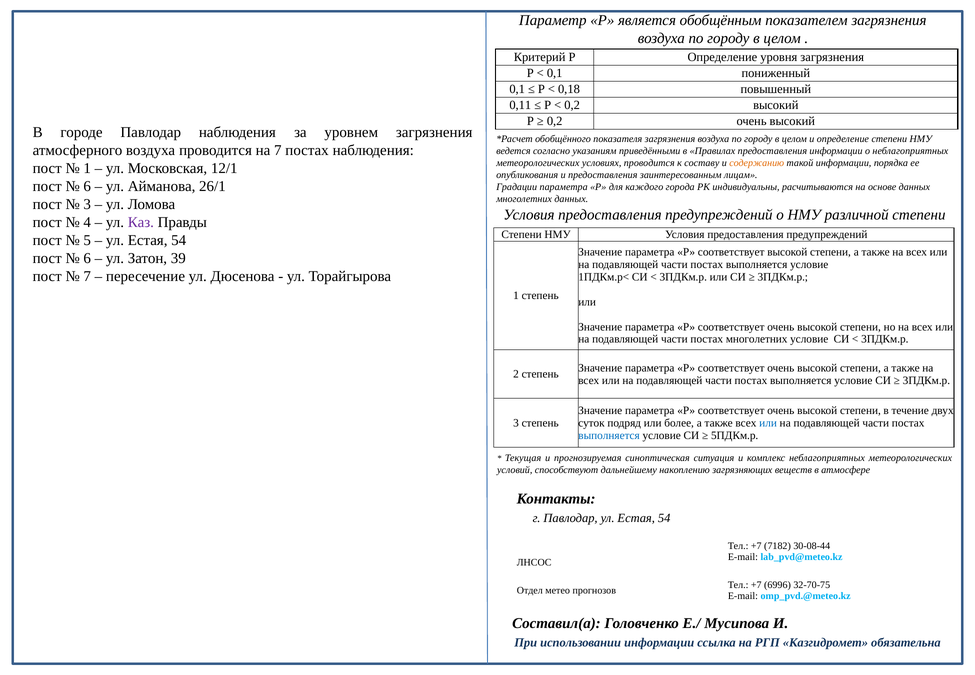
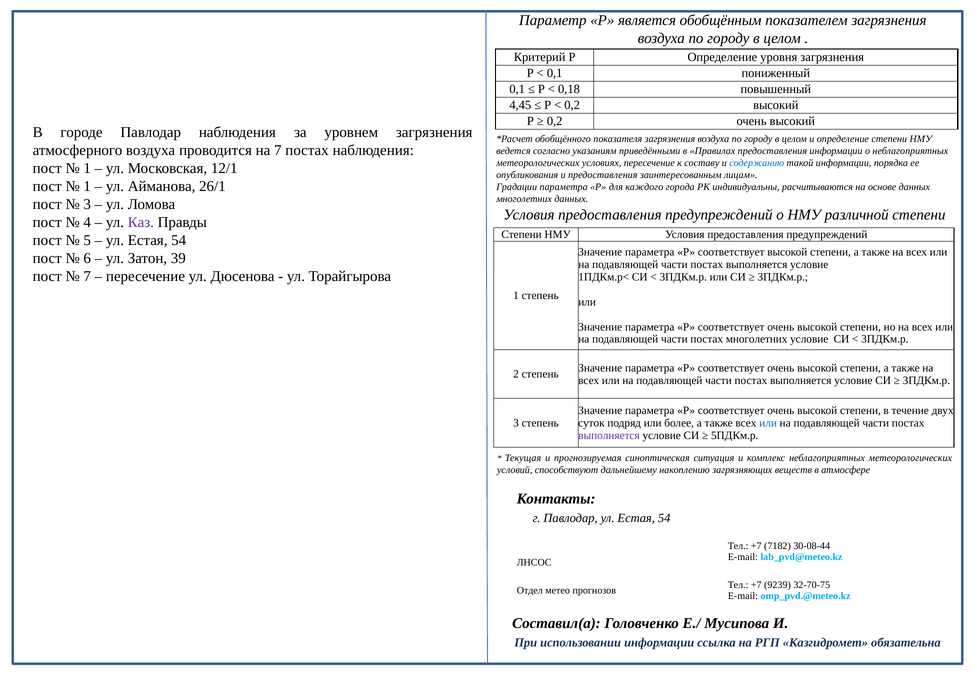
0,11: 0,11 -> 4,45
условиях проводится: проводится -> пересечение
содержанию colour: orange -> blue
6 at (87, 186): 6 -> 1
выполняется at (609, 435) colour: blue -> purple
6996: 6996 -> 9239
